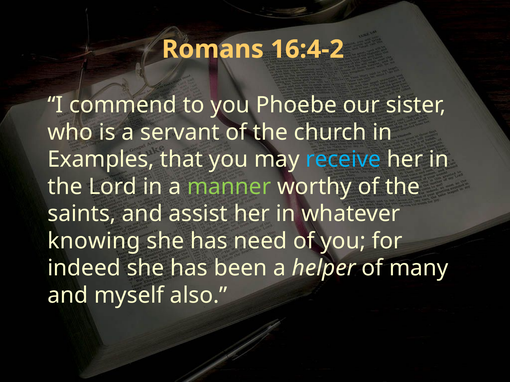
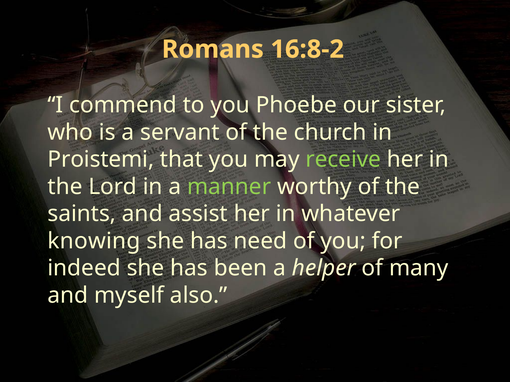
16:4-2: 16:4-2 -> 16:8-2
Examples: Examples -> Proistemi
receive colour: light blue -> light green
